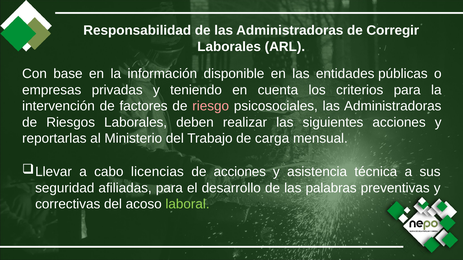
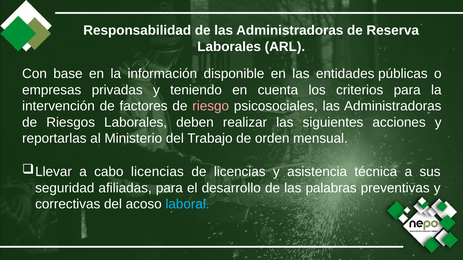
Corregir: Corregir -> Reserva
carga: carga -> orden
de acciones: acciones -> licencias
laboral colour: light green -> light blue
